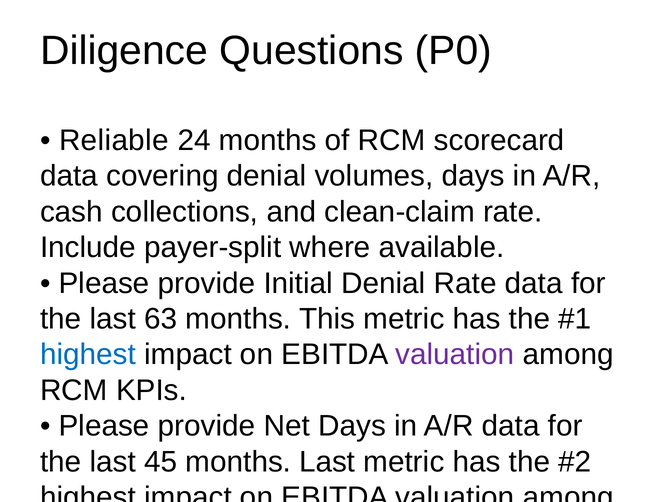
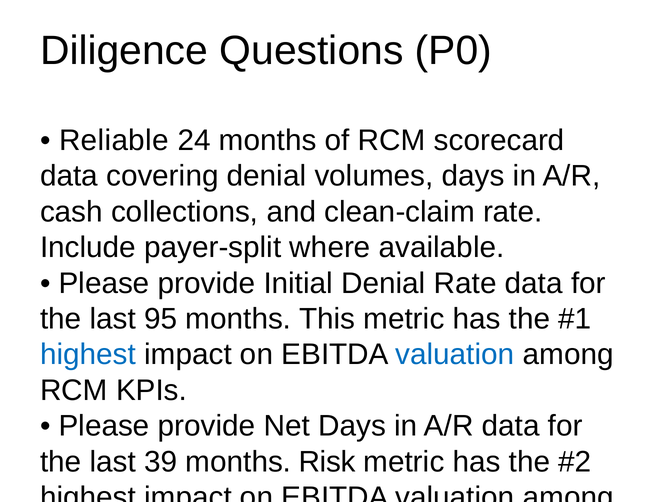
63: 63 -> 95
valuation at (455, 354) colour: purple -> blue
45: 45 -> 39
months Last: Last -> Risk
